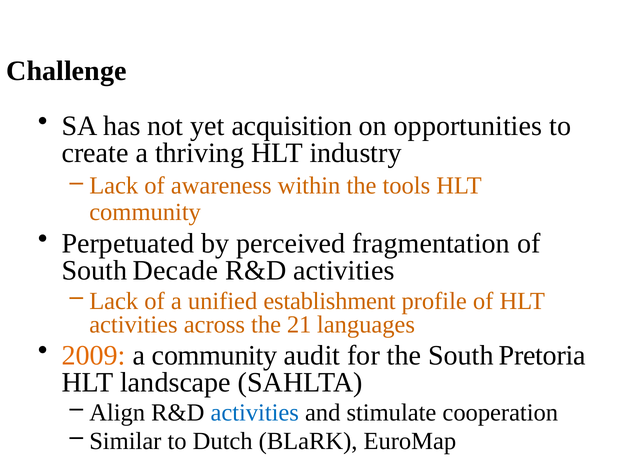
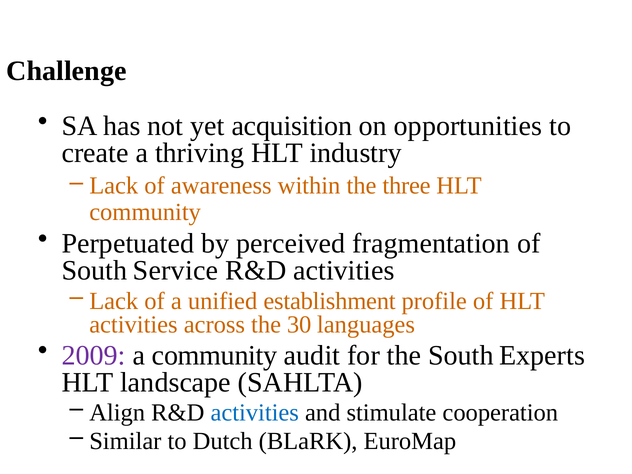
tools: tools -> three
Decade: Decade -> Service
21: 21 -> 30
2009 colour: orange -> purple
Pretoria: Pretoria -> Experts
